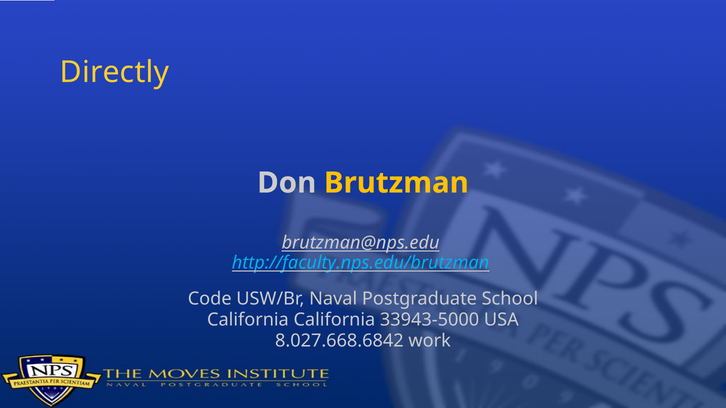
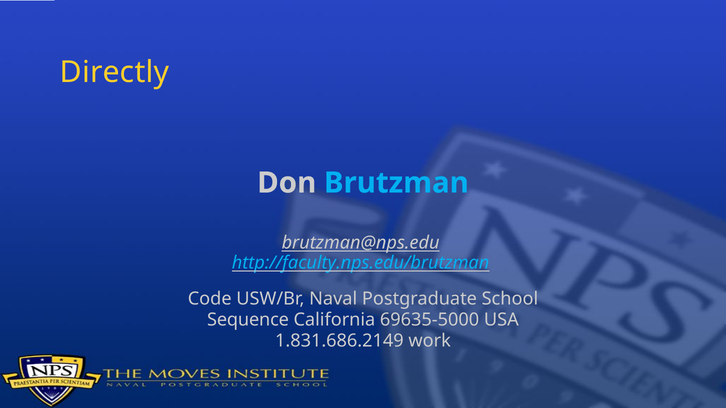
Brutzman colour: yellow -> light blue
California at (248, 320): California -> Sequence
33943-5000: 33943-5000 -> 69635-5000
8.027.668.6842: 8.027.668.6842 -> 1.831.686.2149
